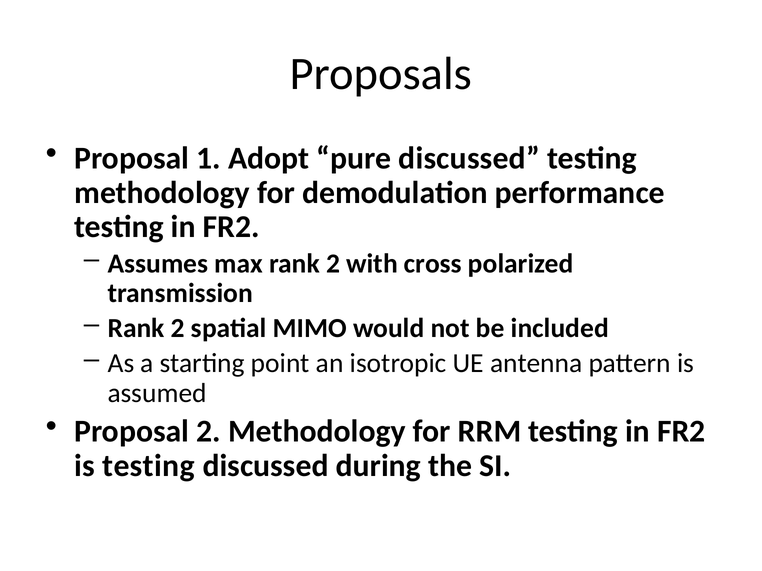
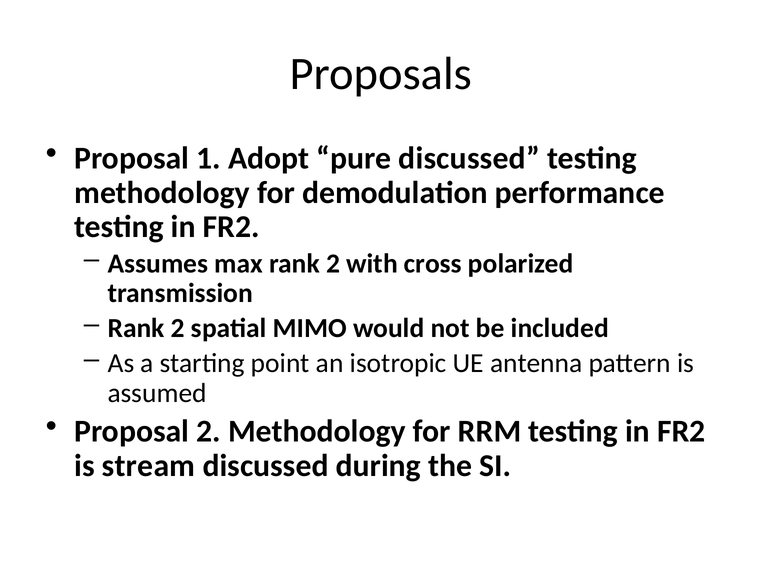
is testing: testing -> stream
